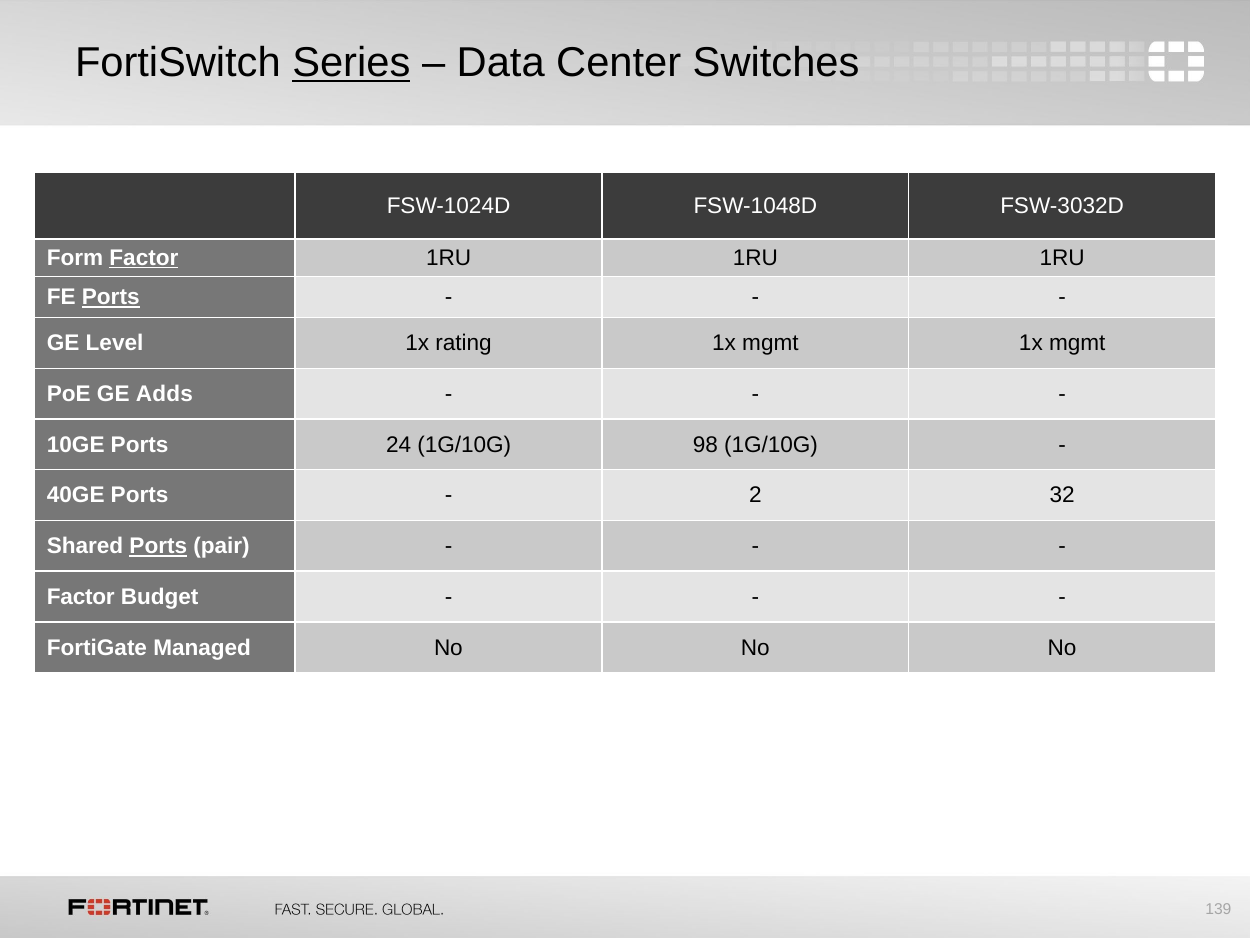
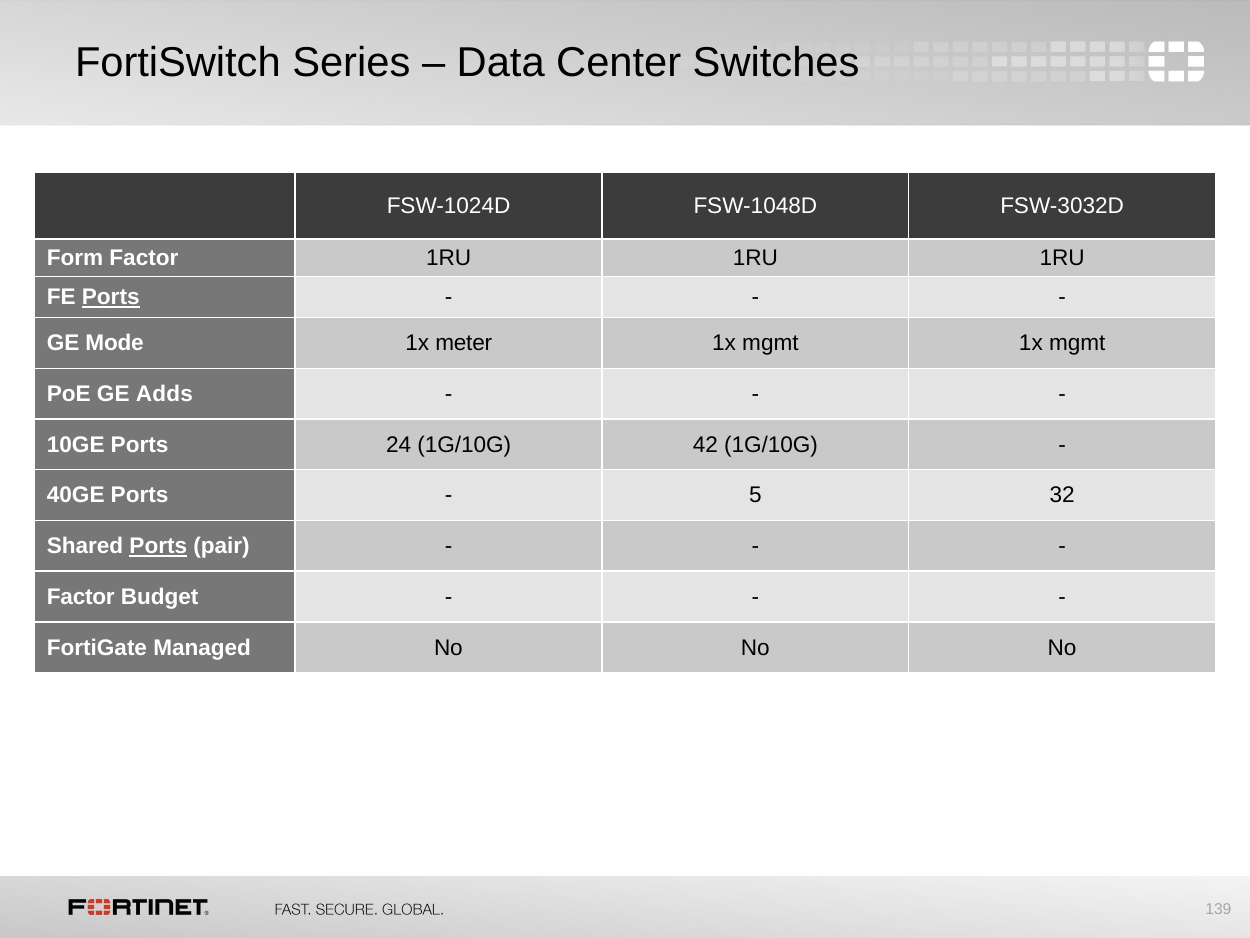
Series underline: present -> none
Factor at (144, 258) underline: present -> none
Level: Level -> Mode
rating: rating -> meter
98: 98 -> 42
2: 2 -> 5
